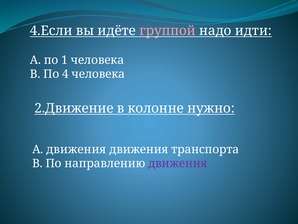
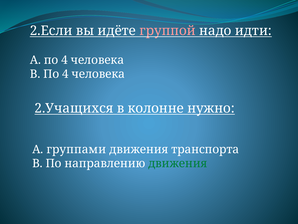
4.Если: 4.Если -> 2.Если
А по 1: 1 -> 4
2.Движение: 2.Движение -> 2.Учащихся
А движения: движения -> группами
движения at (178, 163) colour: purple -> green
